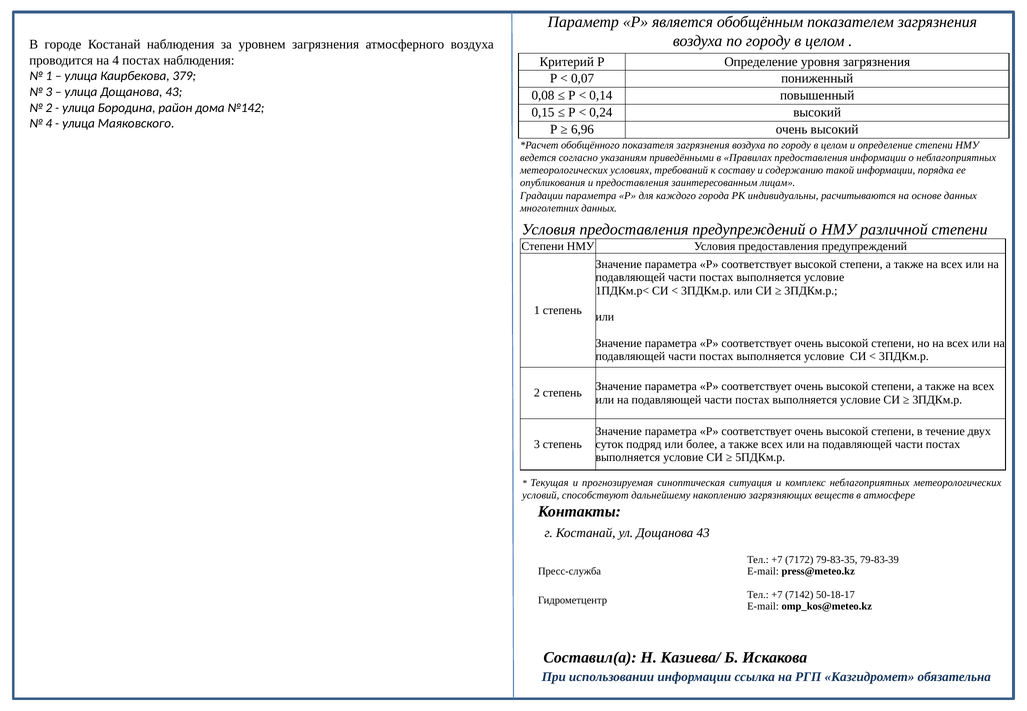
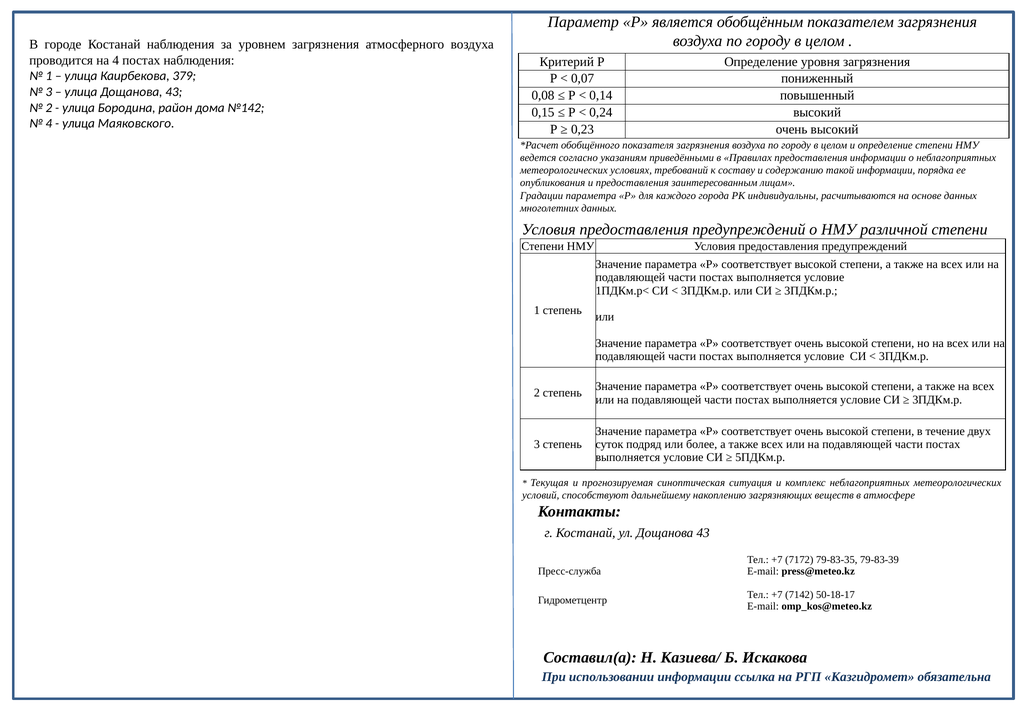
6,96: 6,96 -> 0,23
